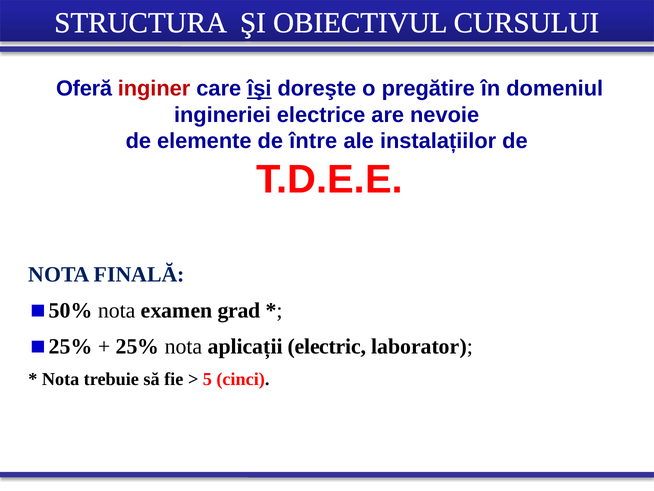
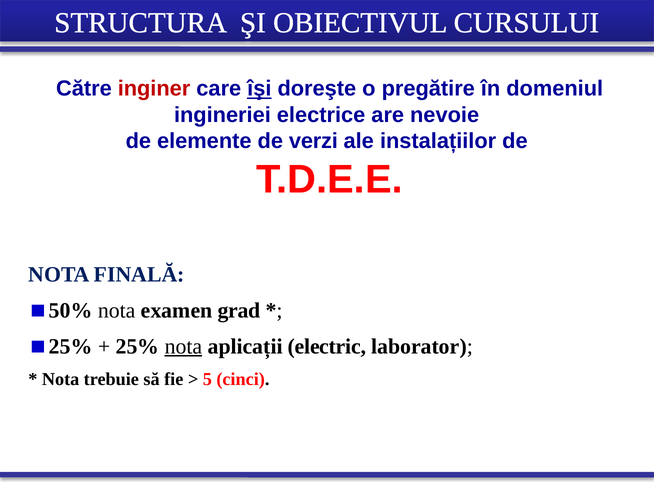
Oferă: Oferă -> Către
între: între -> verzi
nota at (183, 346) underline: none -> present
